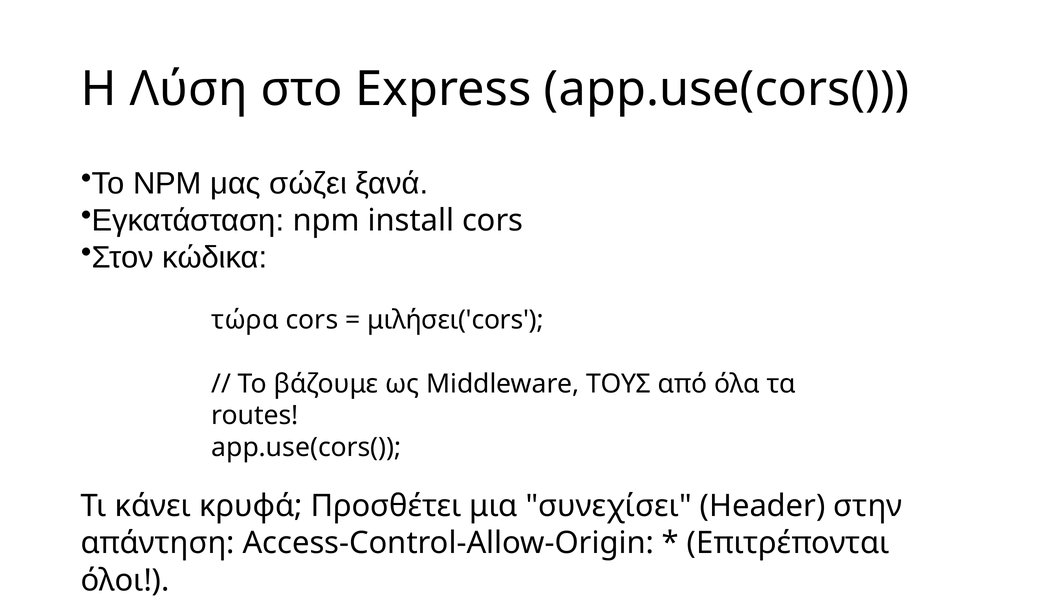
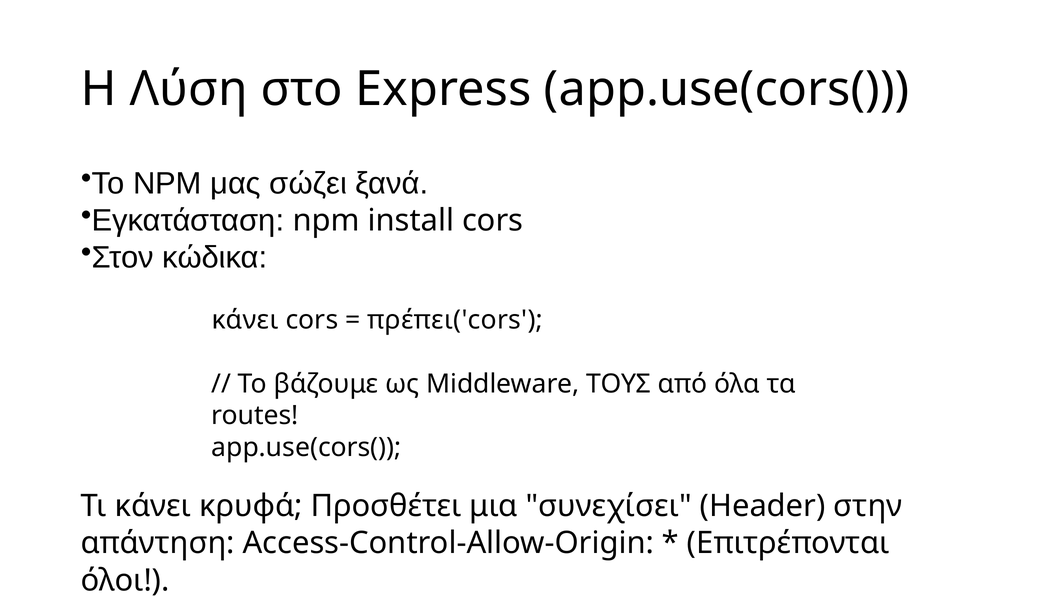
τώρα at (245, 320): τώρα -> κάνει
μιλήσει('cors: μιλήσει('cors -> πρέπει('cors
